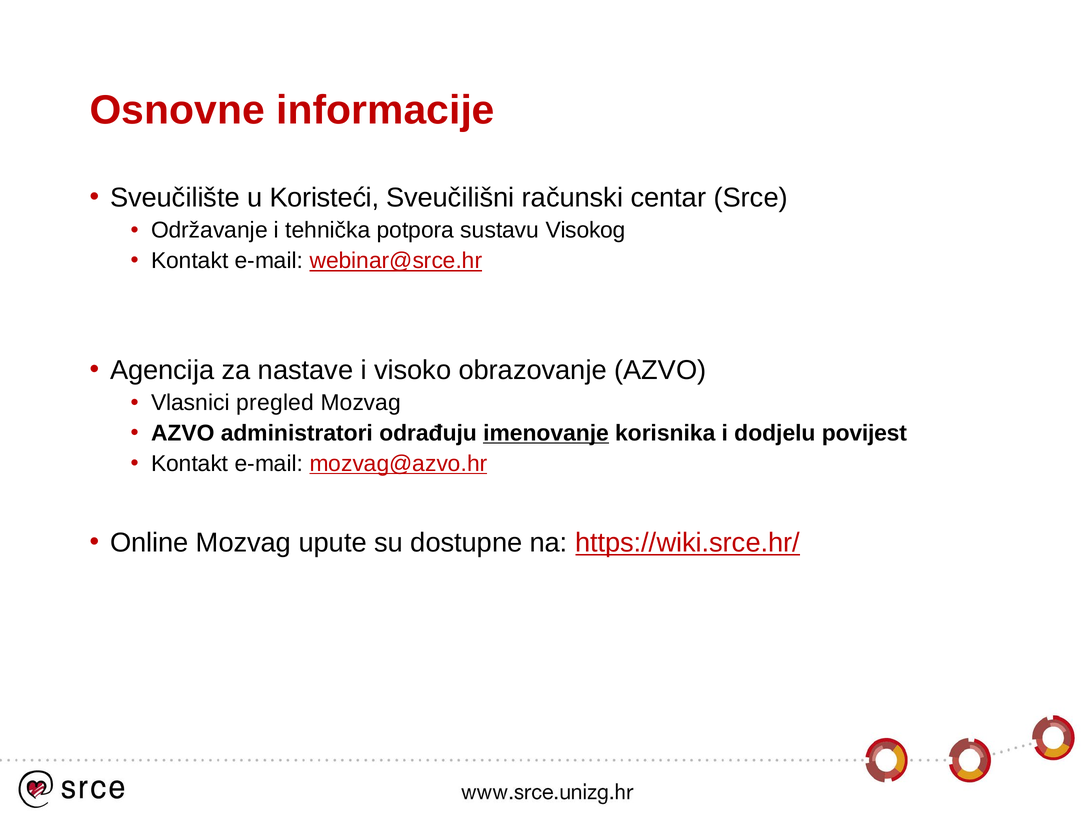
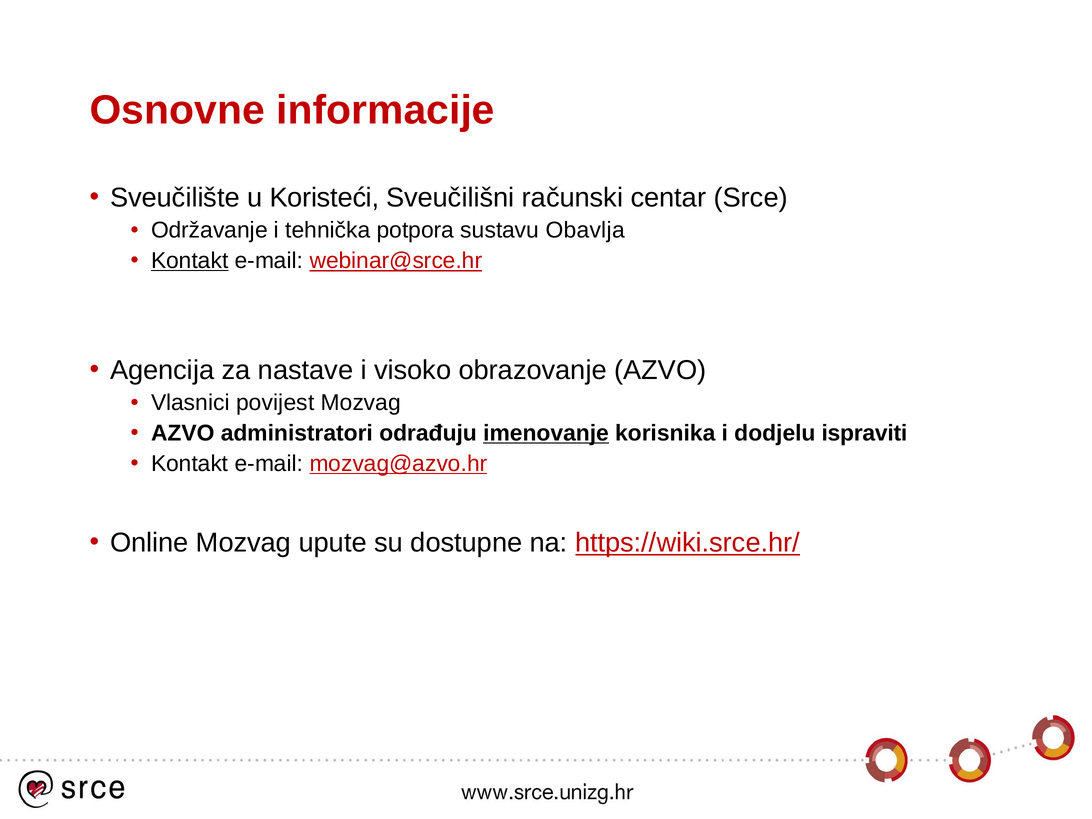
Visokog: Visokog -> Obavlja
Kontakt at (190, 261) underline: none -> present
pregled: pregled -> povijest
povijest: povijest -> ispraviti
